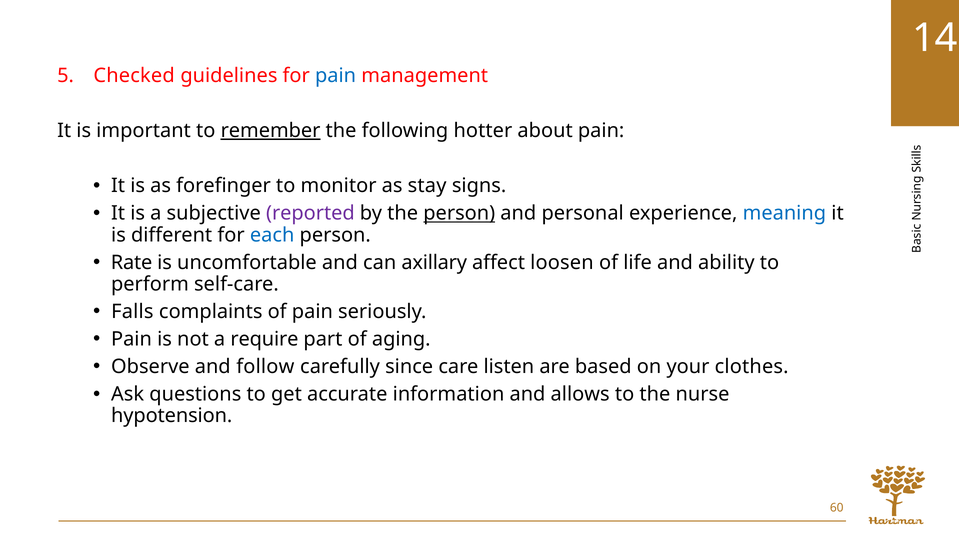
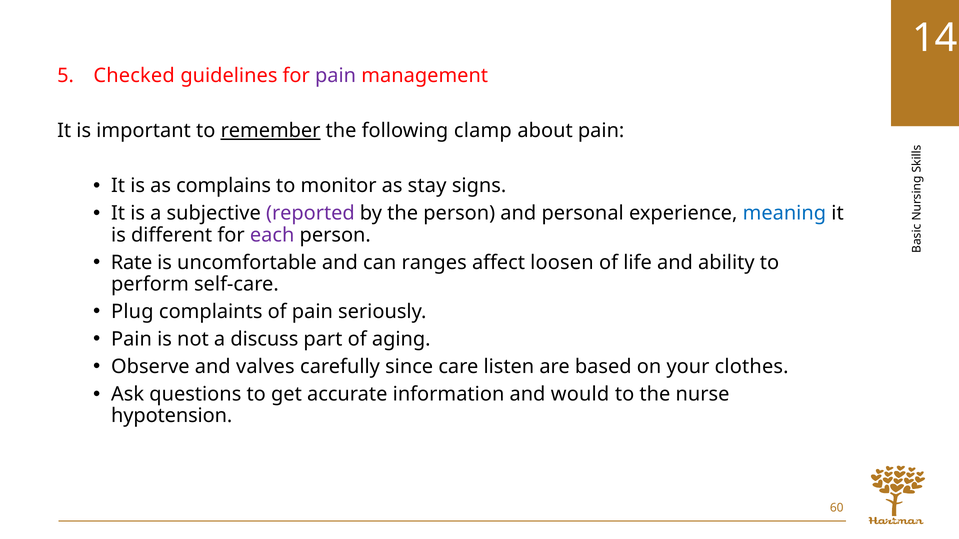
pain at (336, 76) colour: blue -> purple
hotter: hotter -> clamp
forefinger: forefinger -> complains
person at (459, 214) underline: present -> none
each colour: blue -> purple
axillary: axillary -> ranges
Falls: Falls -> Plug
require: require -> discuss
follow: follow -> valves
allows: allows -> would
